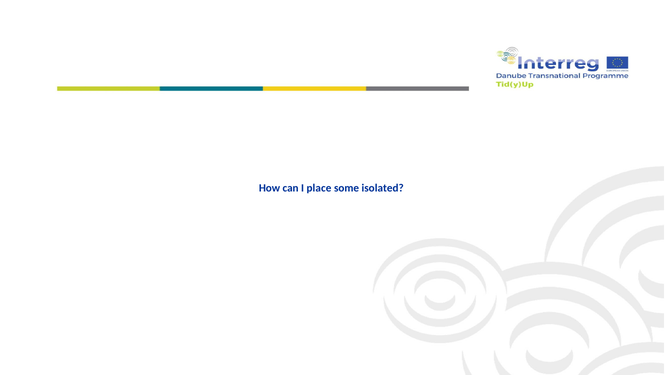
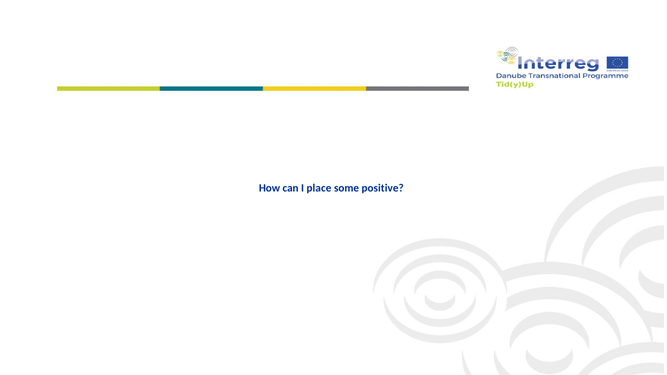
isolated: isolated -> positive
